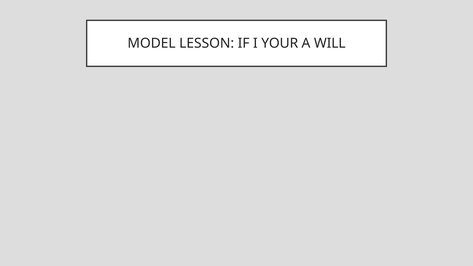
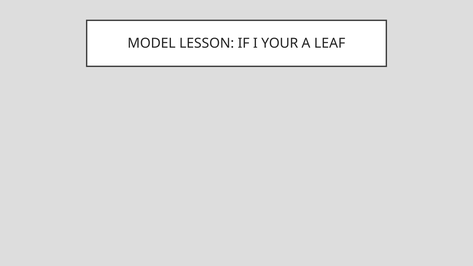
WILL: WILL -> LEAF
